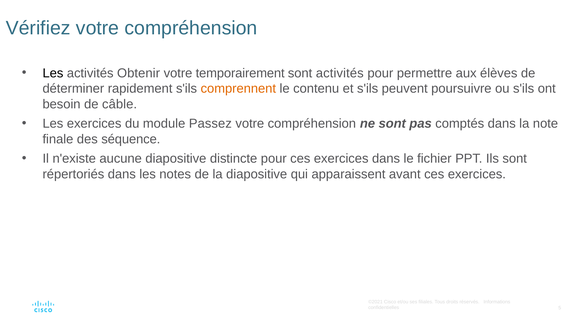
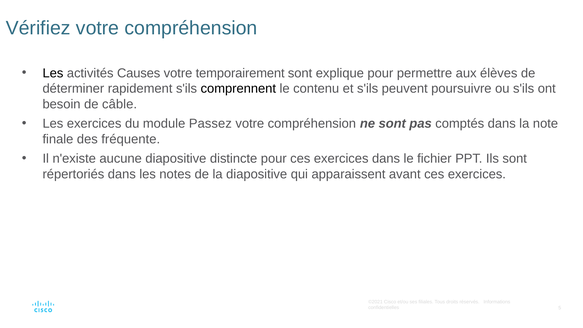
Obtenir: Obtenir -> Causes
sont activités: activités -> explique
comprennent colour: orange -> black
séquence: séquence -> fréquente
